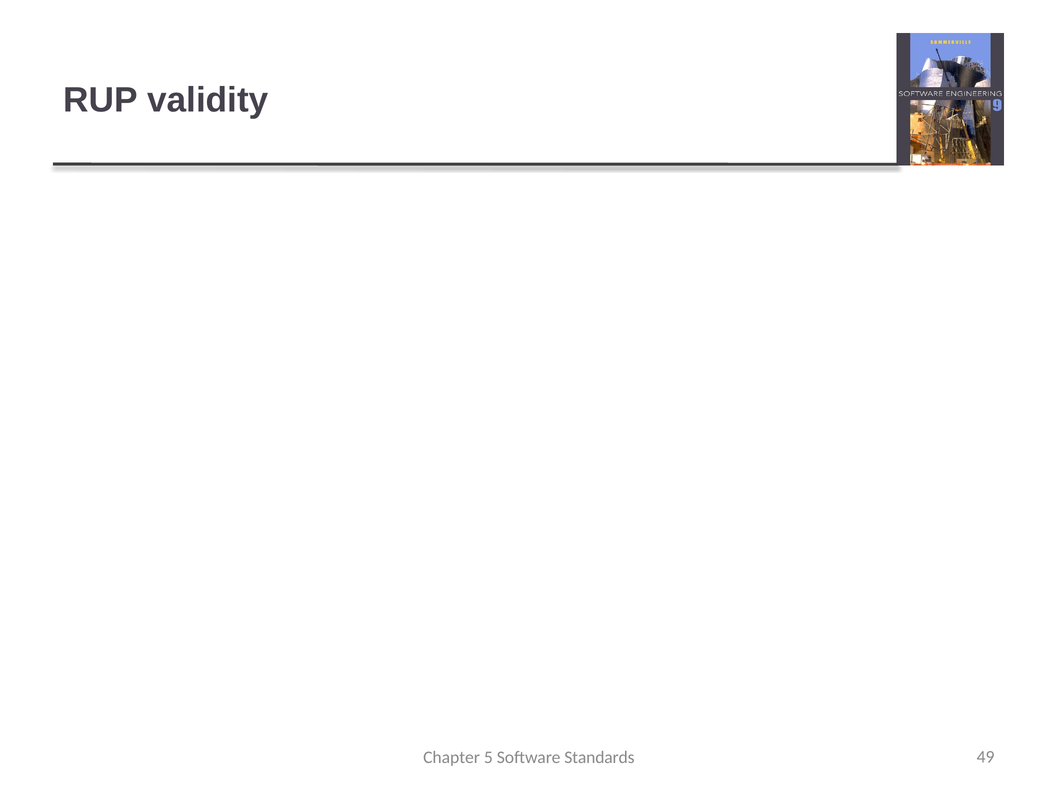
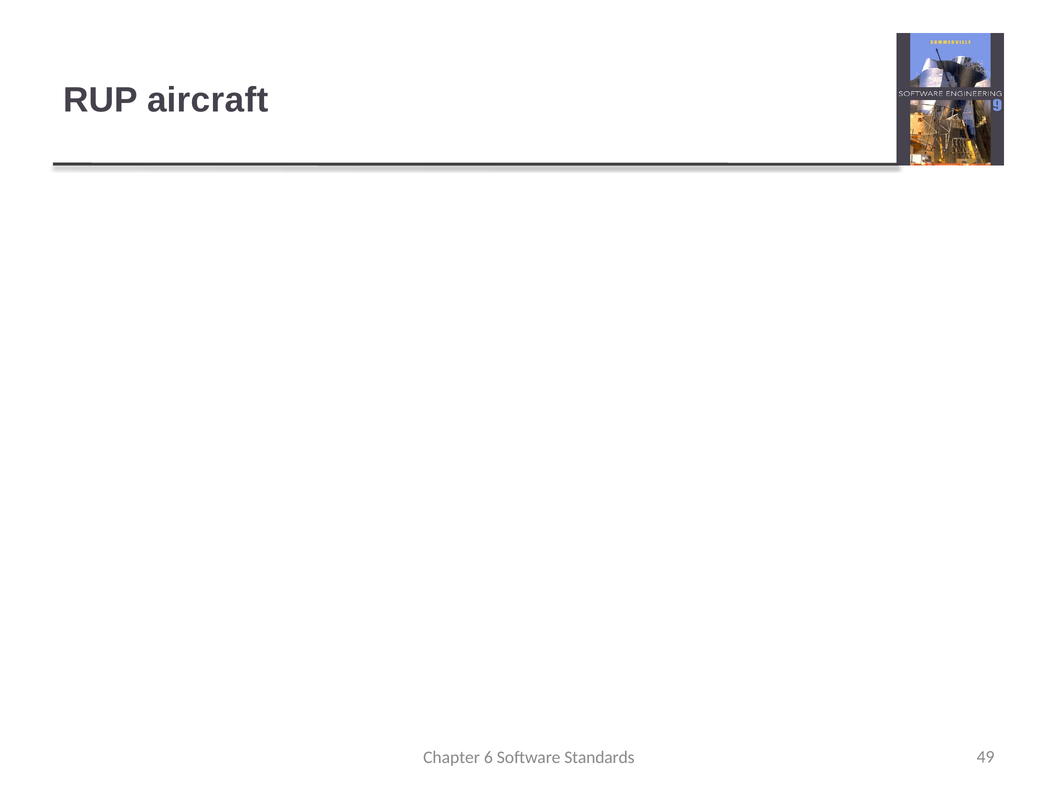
validity: validity -> aircraft
5: 5 -> 6
